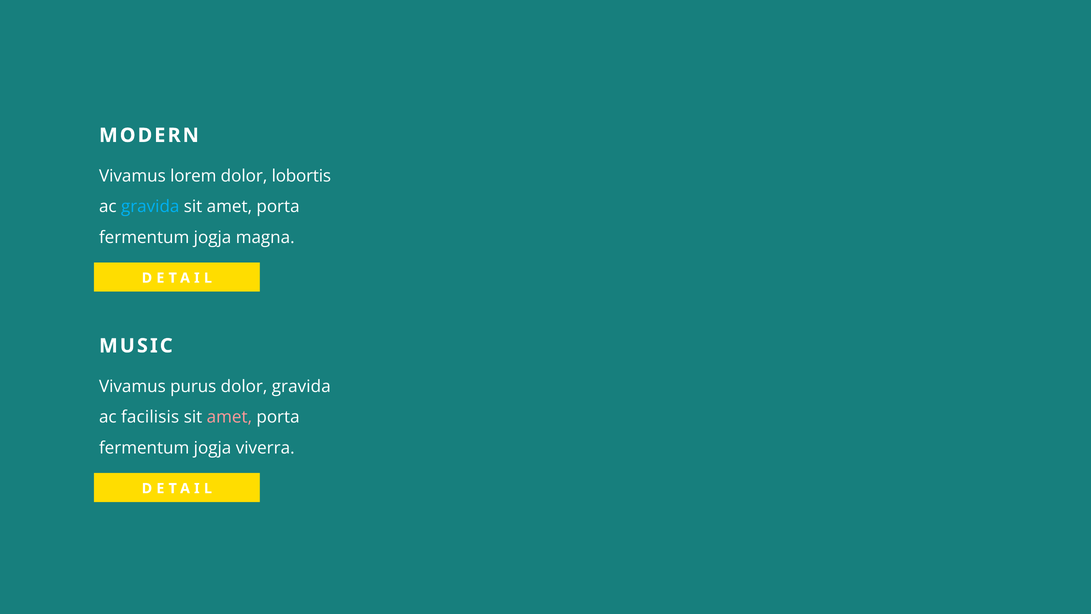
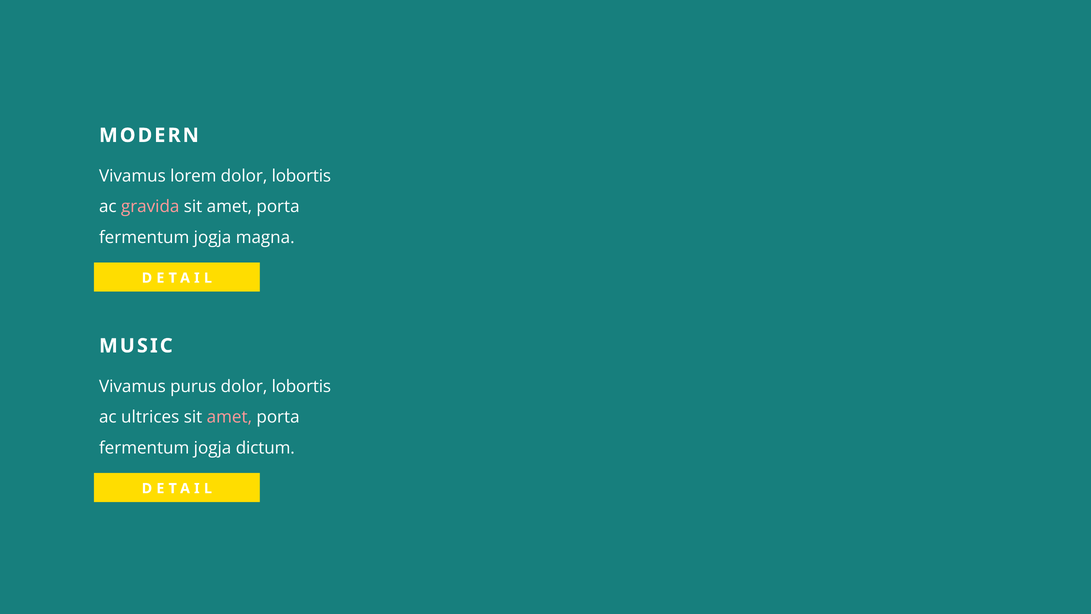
gravida at (150, 207) colour: light blue -> pink
gravida at (301, 386): gravida -> lobortis
facilisis: facilisis -> ultrices
viverra: viverra -> dictum
